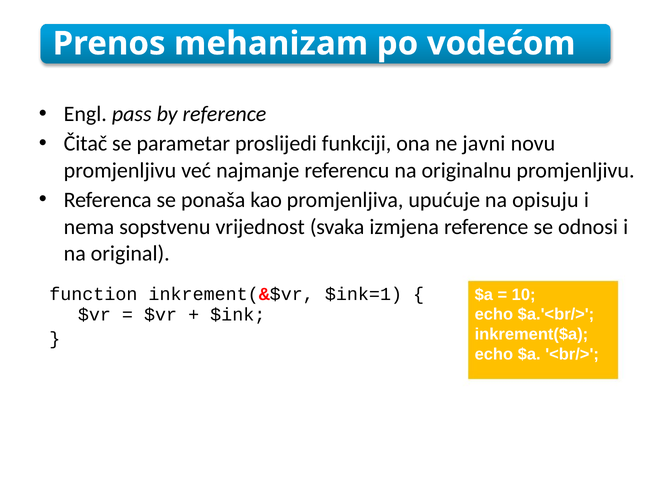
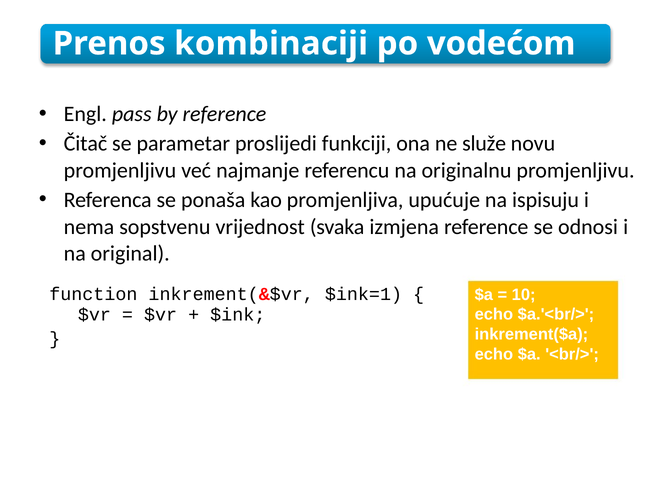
mehanizam: mehanizam -> kombinaciji
javni: javni -> služe
opisuju: opisuju -> ispisuju
